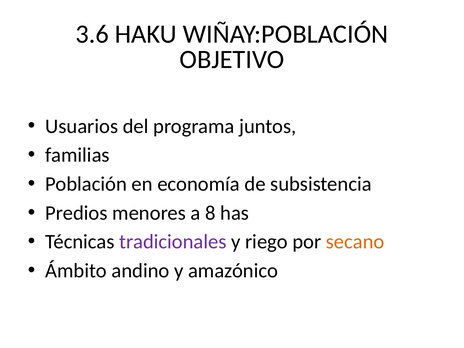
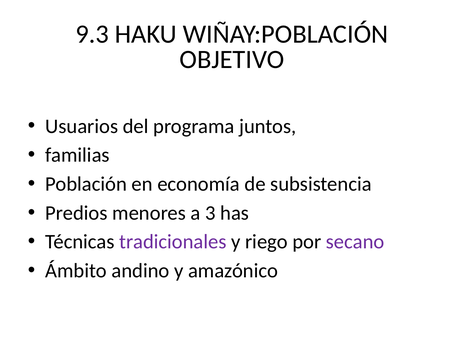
3.6: 3.6 -> 9.3
8: 8 -> 3
secano colour: orange -> purple
